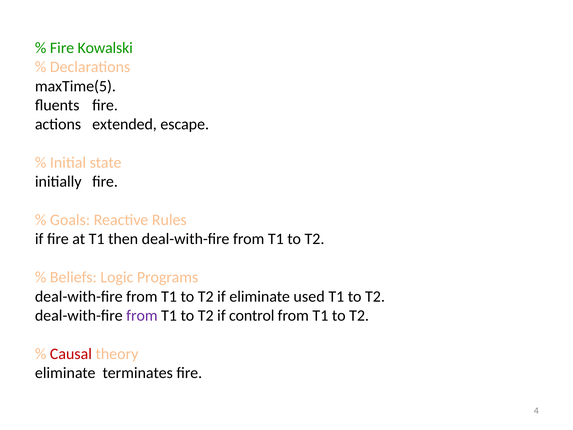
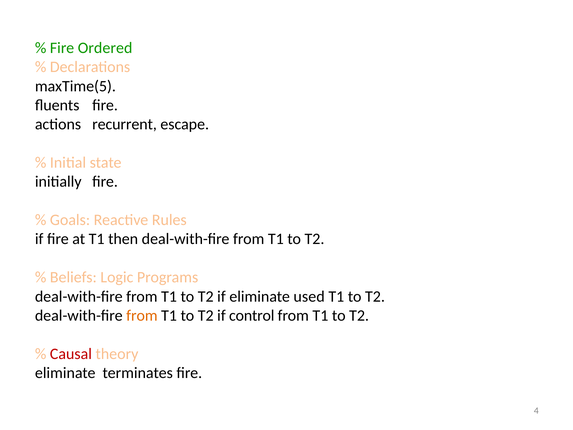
Kowalski: Kowalski -> Ordered
extended: extended -> recurrent
from at (142, 315) colour: purple -> orange
